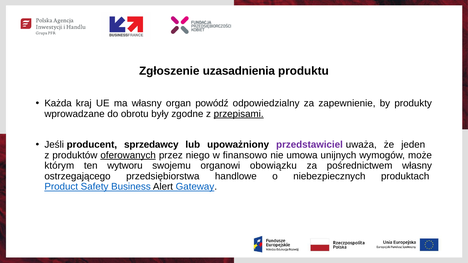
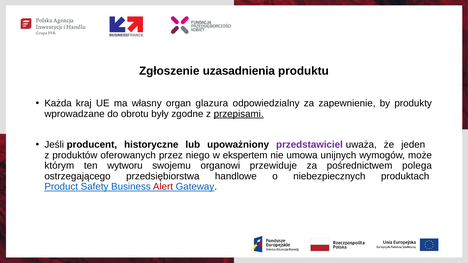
powódź: powódź -> glazura
sprzedawcy: sprzedawcy -> historyczne
oferowanych underline: present -> none
finansowo: finansowo -> ekspertem
obowiązku: obowiązku -> przewiduje
pośrednictwem własny: własny -> polega
Alert colour: black -> red
